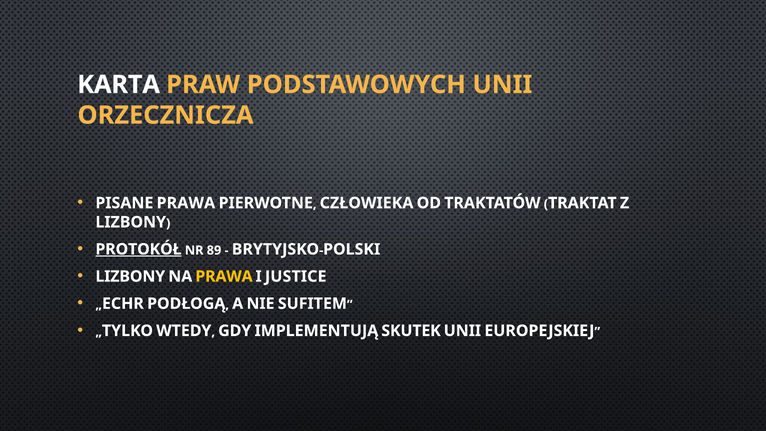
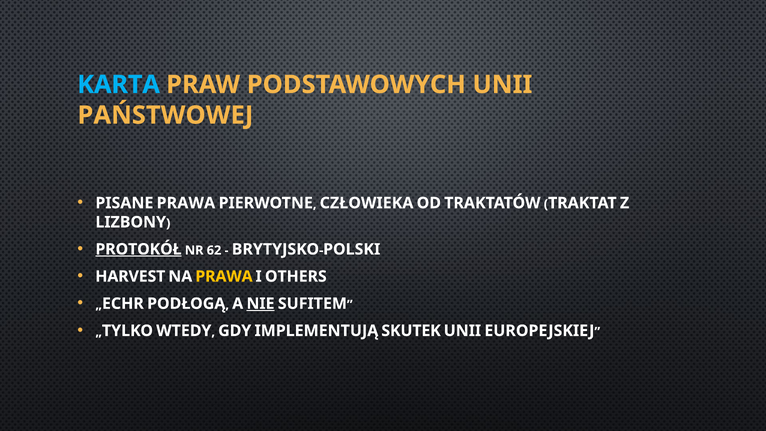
KARTA colour: white -> light blue
ORZECZNICZA: ORZECZNICZA -> PAŃSTWOWEJ
89: 89 -> 62
LIZBONY at (130, 276): LIZBONY -> HARVEST
JUSTICE: JUSTICE -> OTHERS
NIE underline: none -> present
